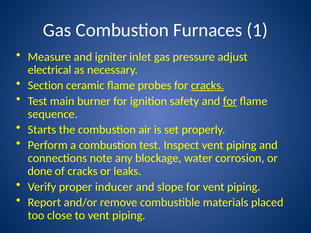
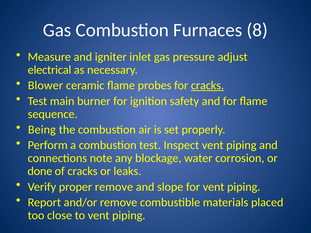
1: 1 -> 8
Section: Section -> Blower
for at (230, 101) underline: present -> none
Starts: Starts -> Being
proper inducer: inducer -> remove
